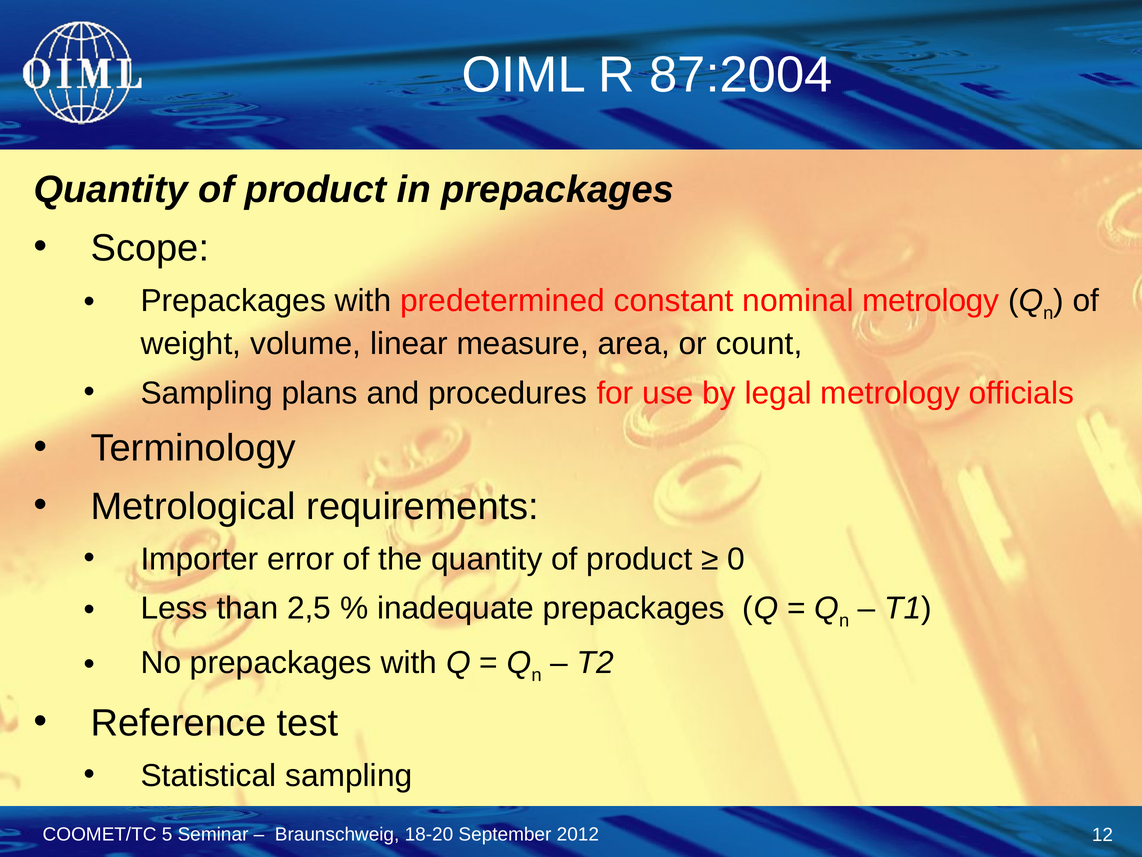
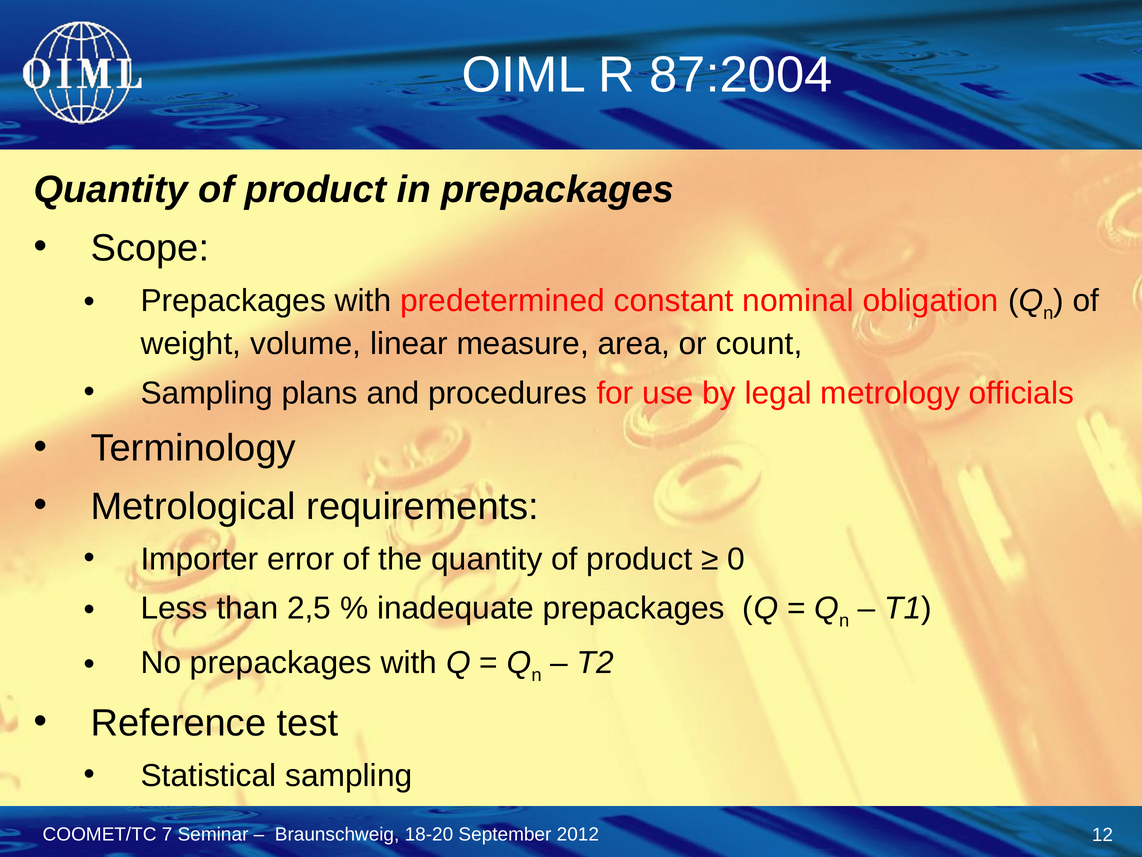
nominal metrology: metrology -> obligation
5: 5 -> 7
